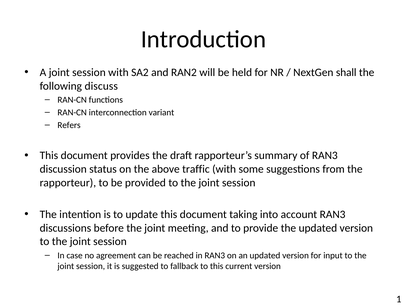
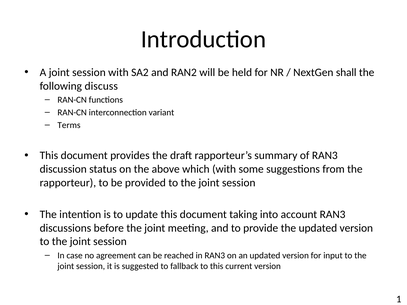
Refers: Refers -> Terms
traffic: traffic -> which
